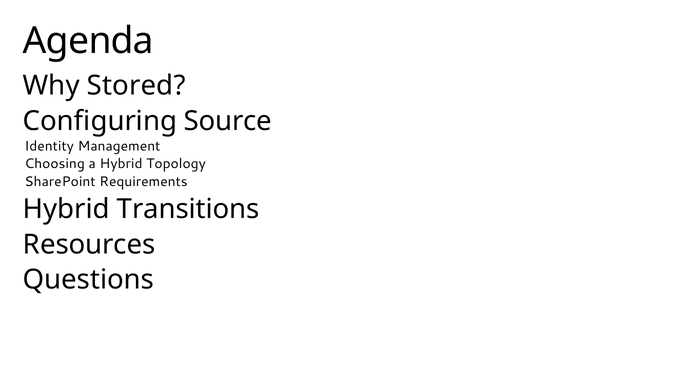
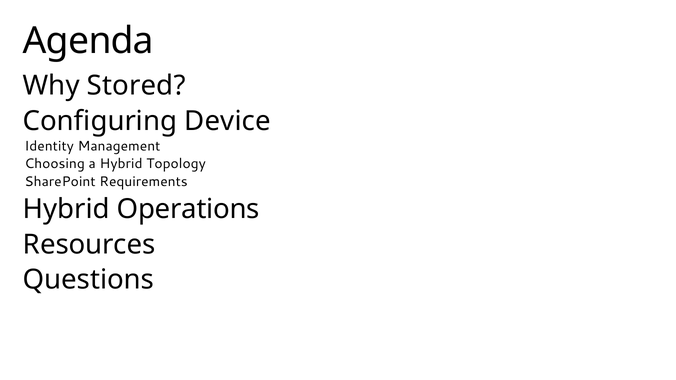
Source: Source -> Device
Transitions: Transitions -> Operations
